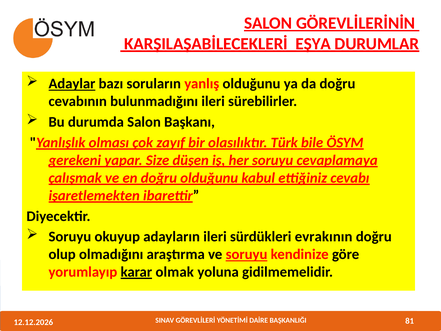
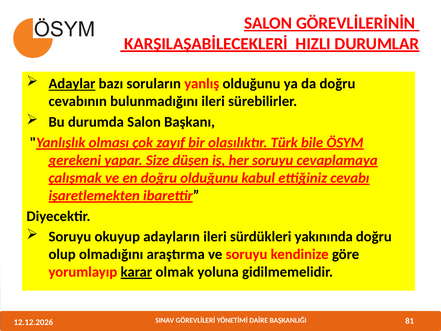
EŞYA: EŞYA -> HIZLI
evrakının: evrakının -> yakınında
soruyu at (247, 254) underline: present -> none
